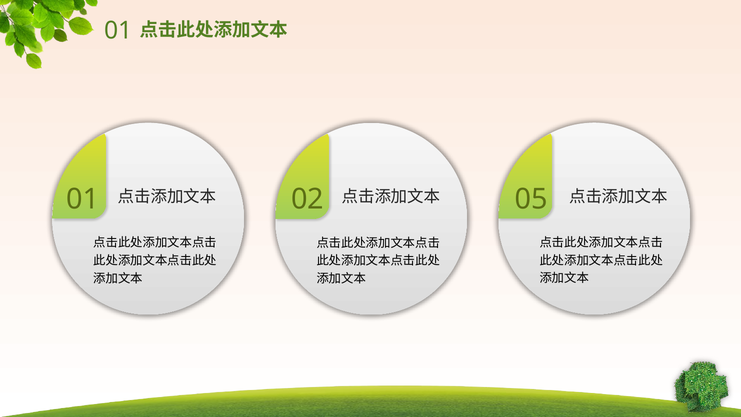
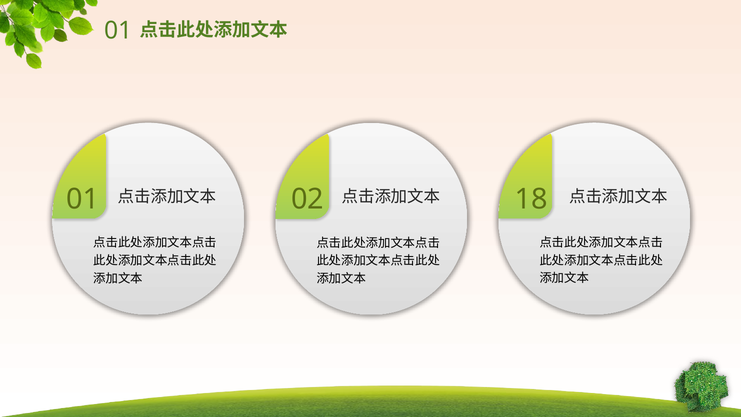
05: 05 -> 18
